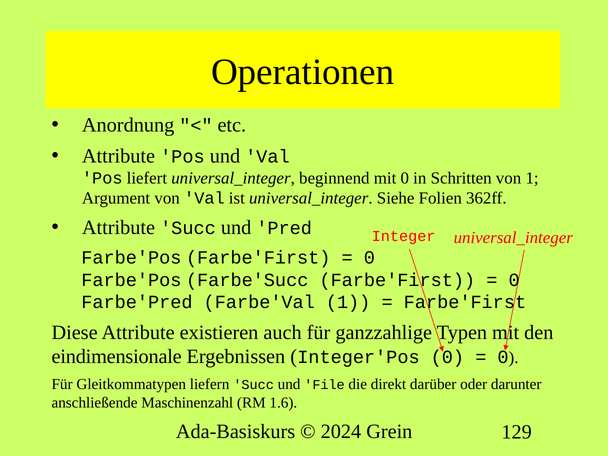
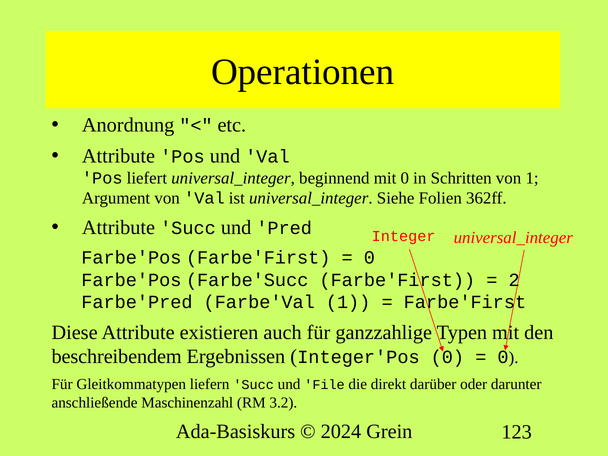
0 at (514, 280): 0 -> 2
eindimensionale: eindimensionale -> beschreibendem
1.6: 1.6 -> 3.2
129: 129 -> 123
